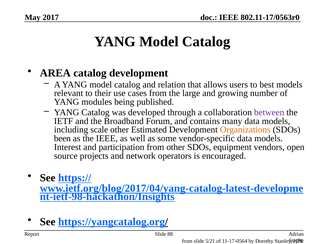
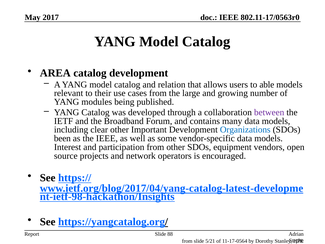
best: best -> able
scale: scale -> clear
Estimated: Estimated -> Important
Organizations colour: orange -> blue
